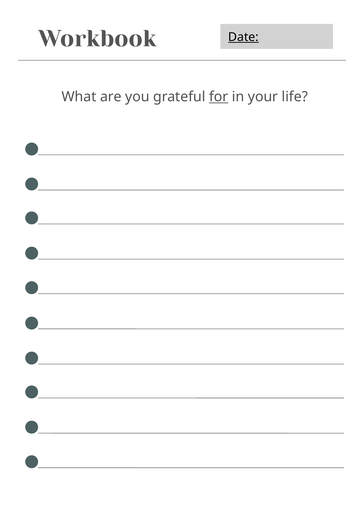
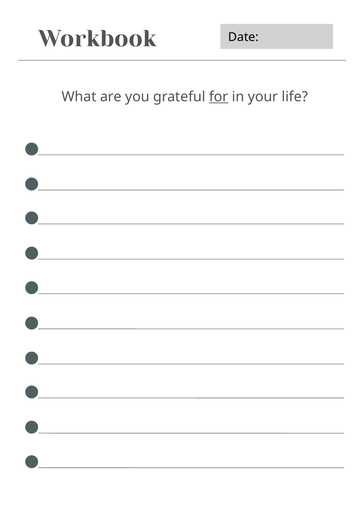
Date underline: present -> none
